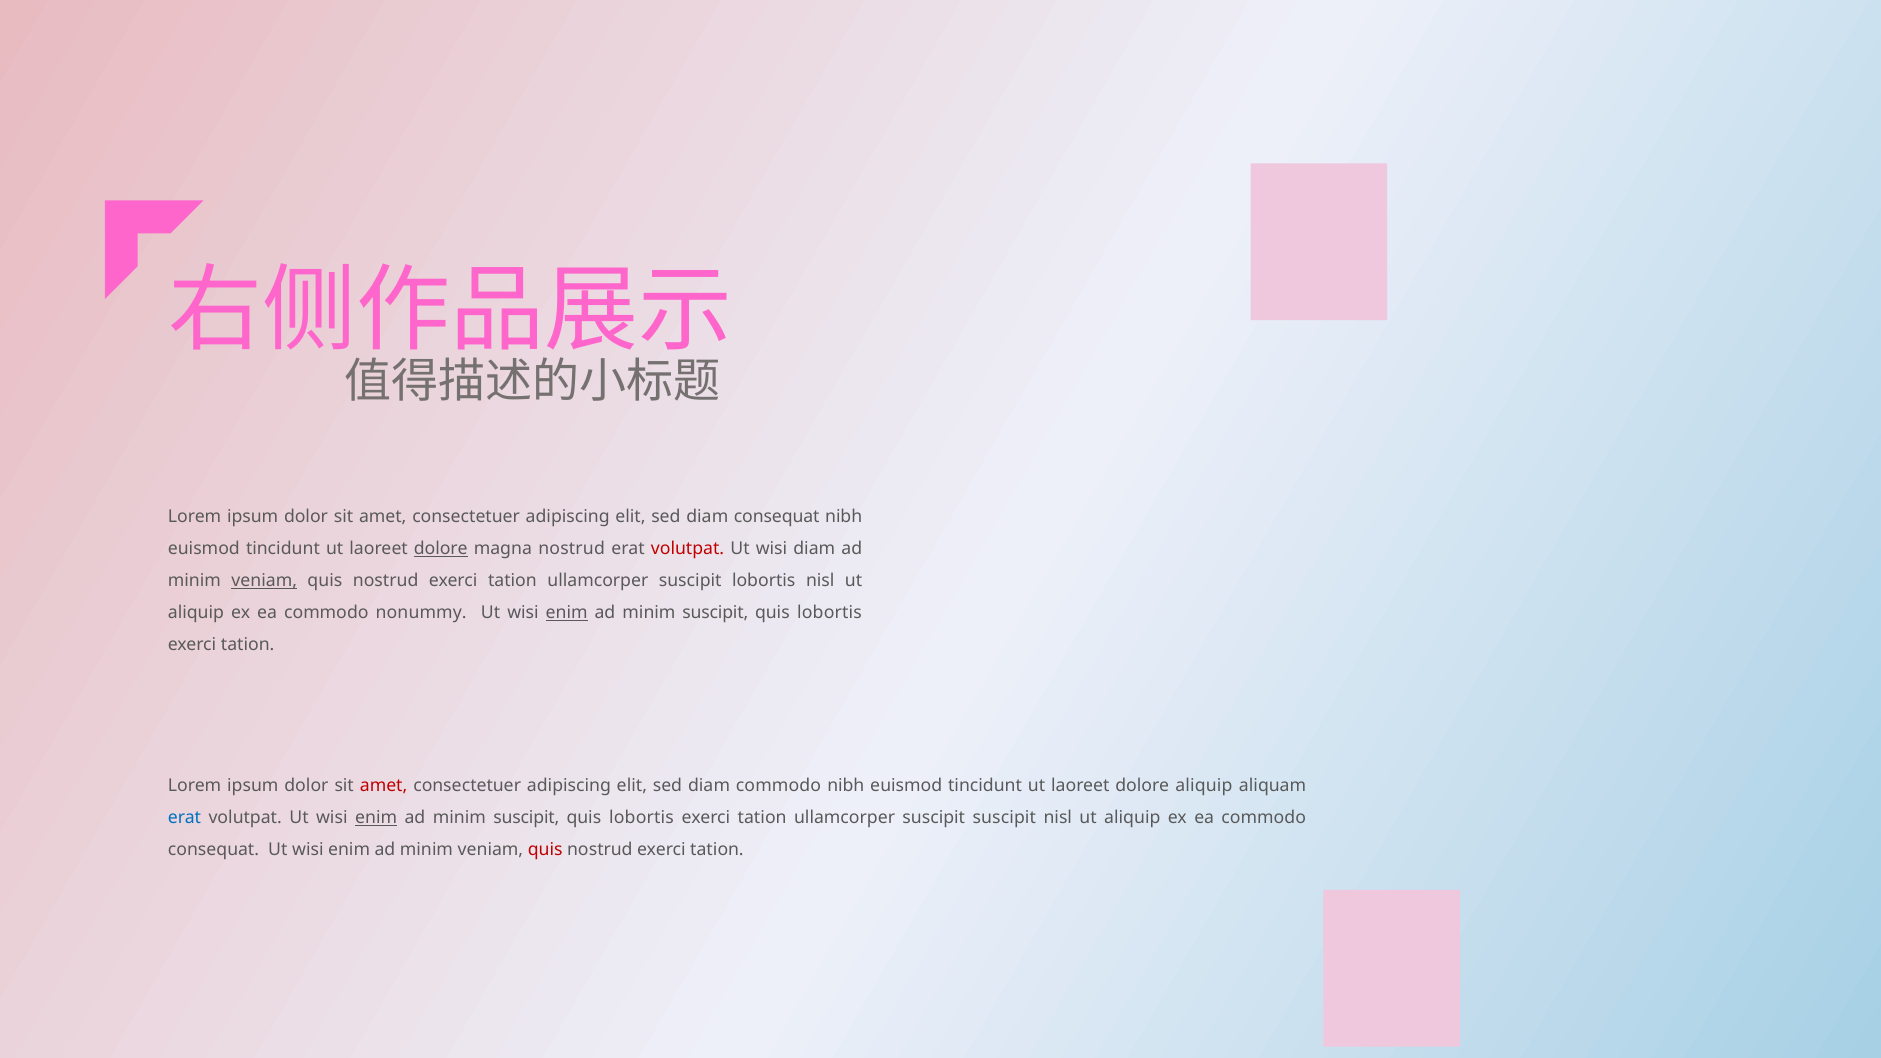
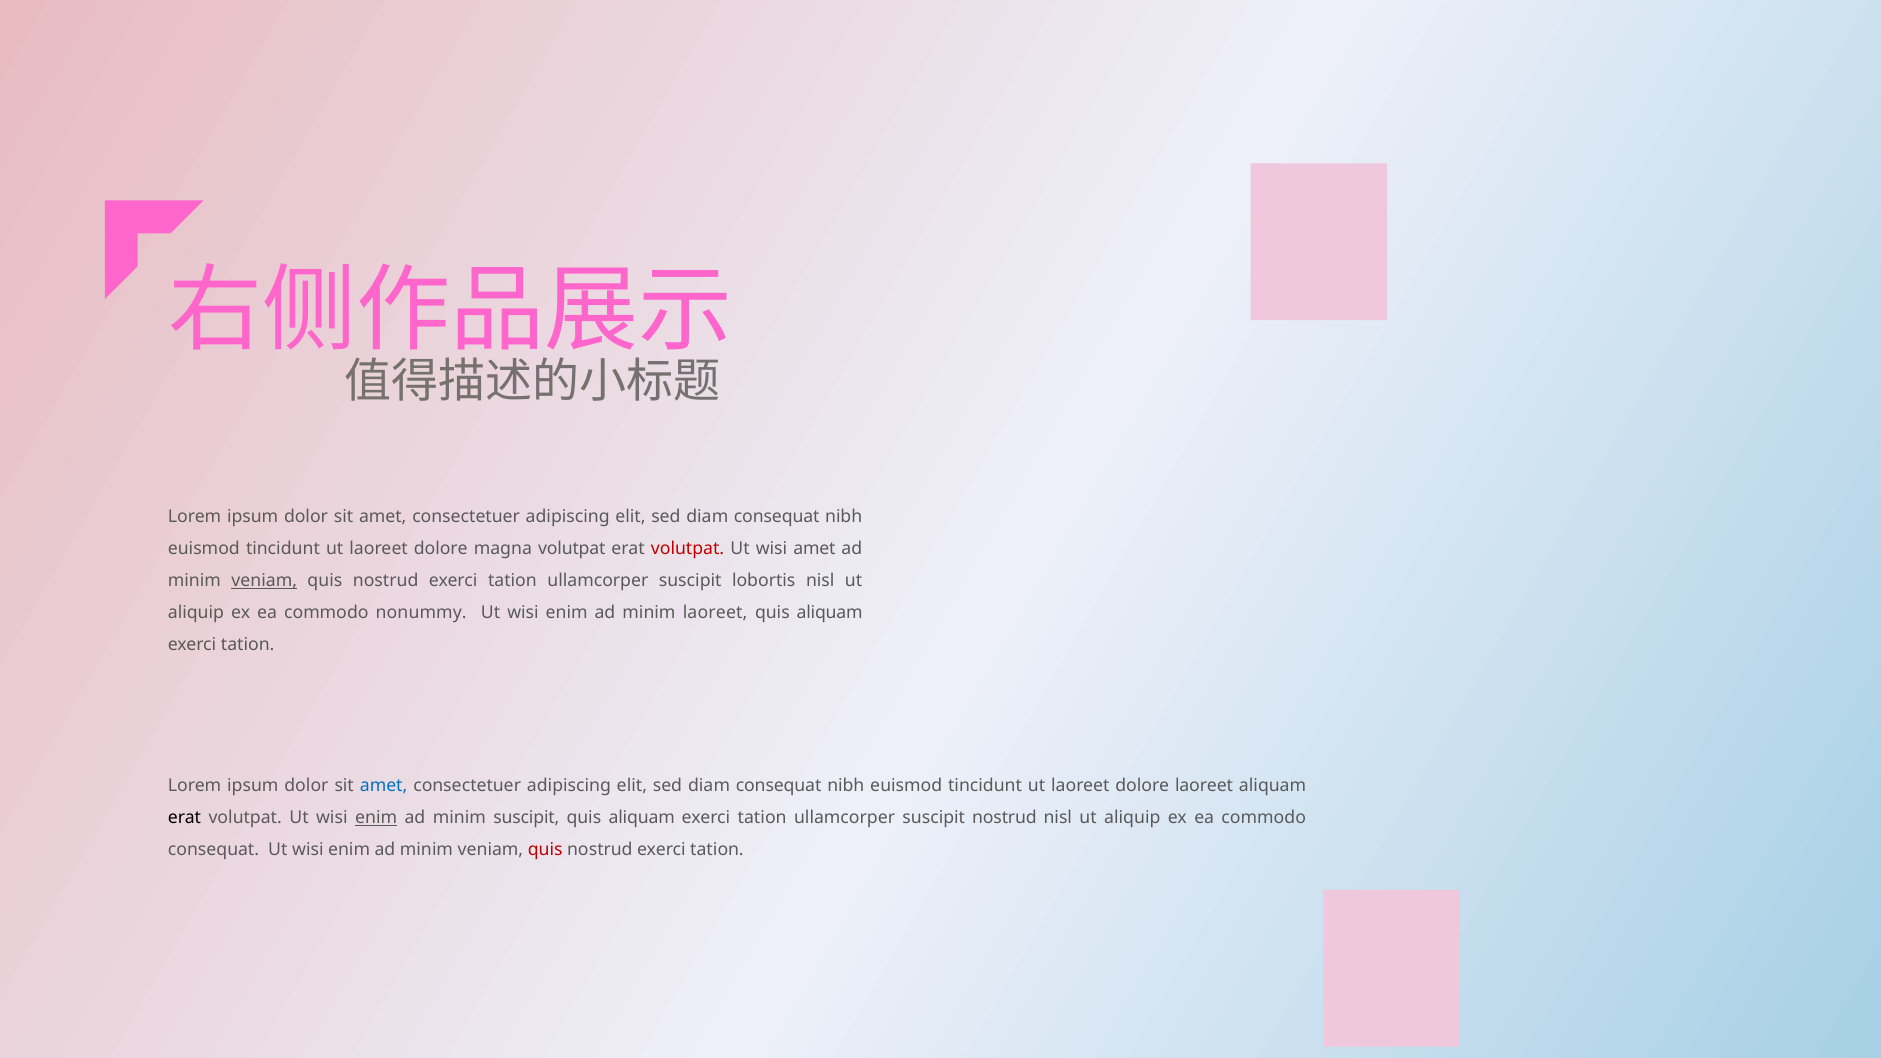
dolore at (441, 549) underline: present -> none
magna nostrud: nostrud -> volutpat
wisi diam: diam -> amet
enim at (567, 613) underline: present -> none
suscipit at (715, 613): suscipit -> laoreet
lobortis at (829, 613): lobortis -> aliquam
amet at (384, 786) colour: red -> blue
commodo at (778, 786): commodo -> consequat
dolore aliquip: aliquip -> laoreet
erat at (185, 818) colour: blue -> black
lobortis at (642, 818): lobortis -> aliquam
suscipit suscipit: suscipit -> nostrud
